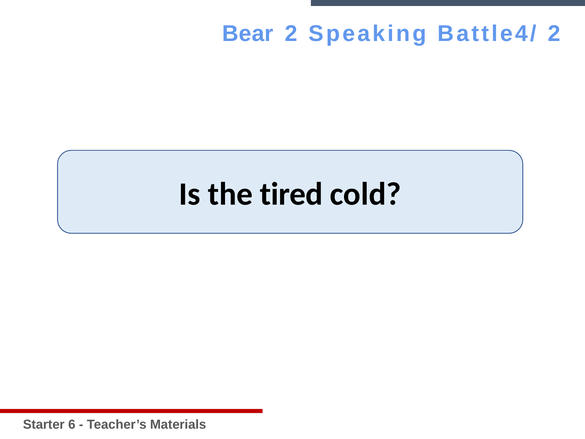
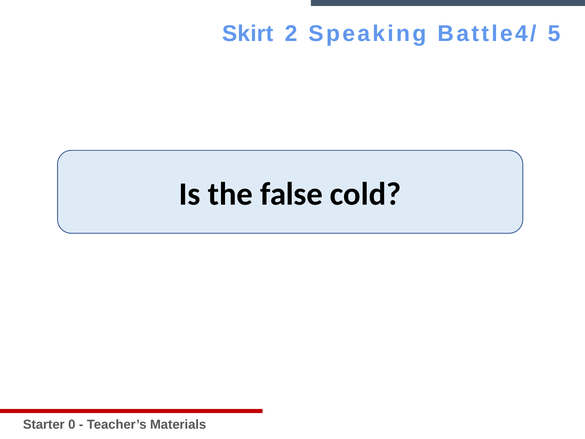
Bear: Bear -> Skirt
Battle4/ 2: 2 -> 5
tired: tired -> false
6: 6 -> 0
